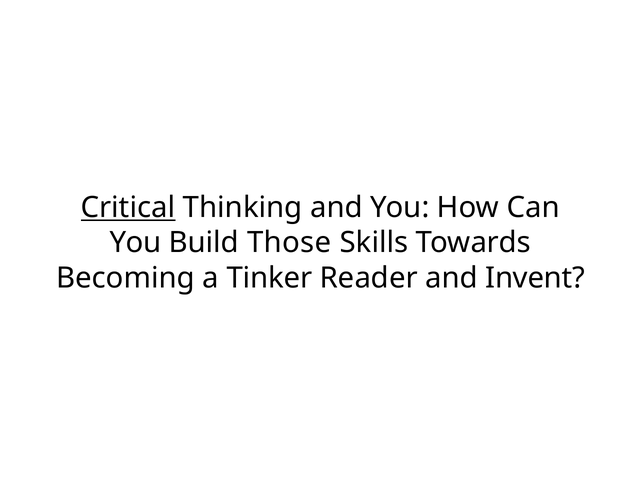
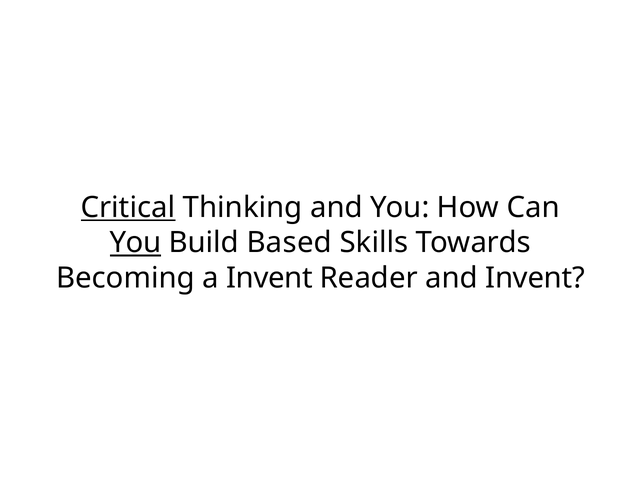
You at (136, 243) underline: none -> present
Those: Those -> Based
a Tinker: Tinker -> Invent
